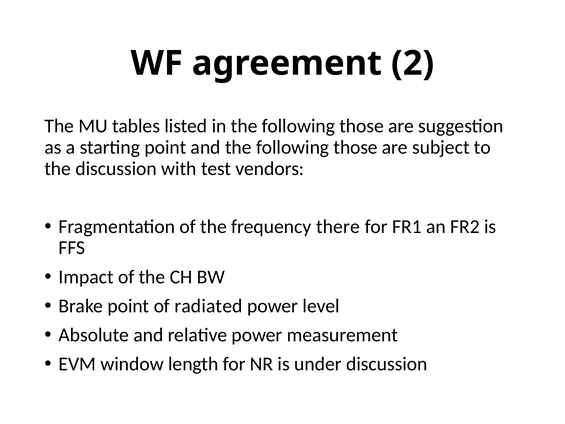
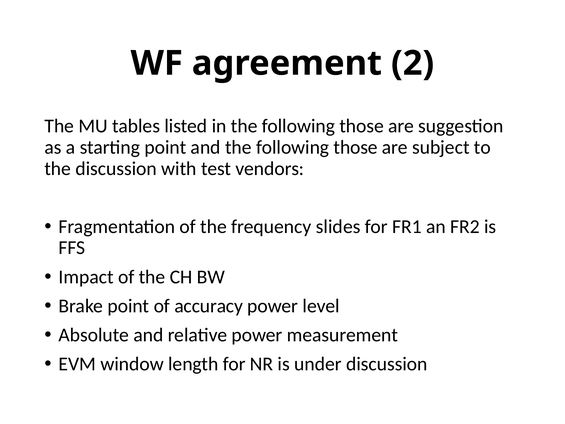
there: there -> slides
radiated: radiated -> accuracy
